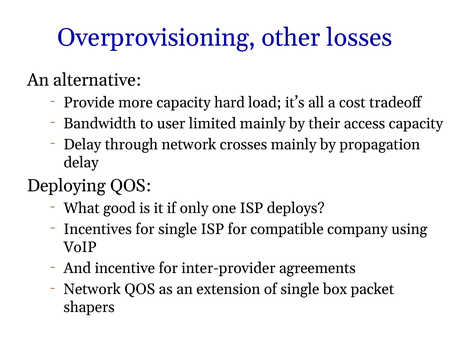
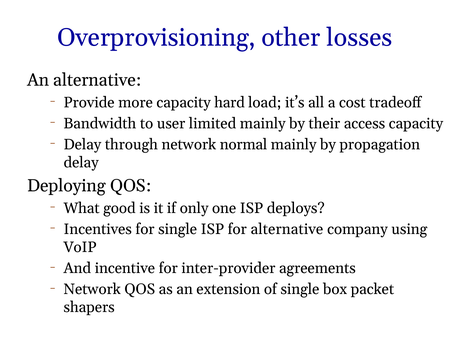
crosses: crosses -> normal
for compatible: compatible -> alternative
